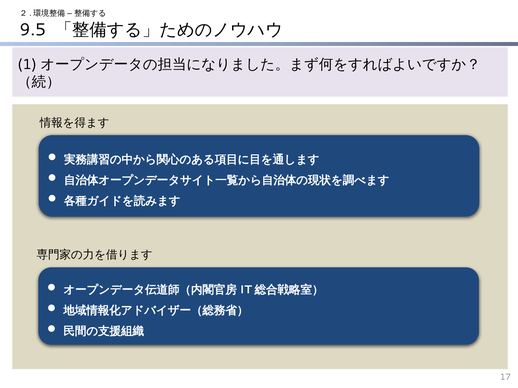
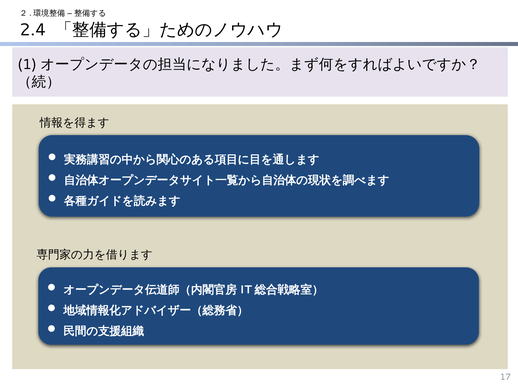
9.5: 9.5 -> 2.4
